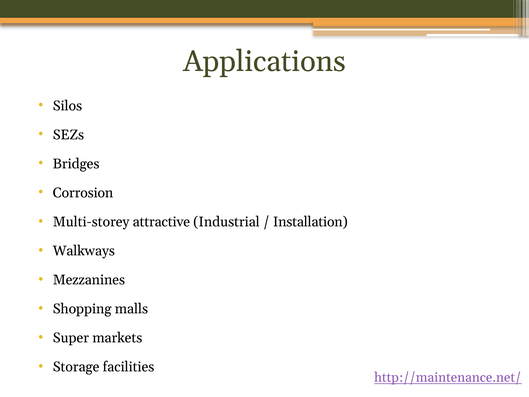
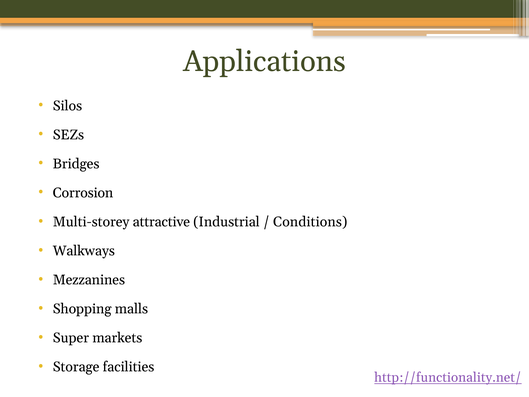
Installation: Installation -> Conditions
http://maintenance.net/: http://maintenance.net/ -> http://functionality.net/
